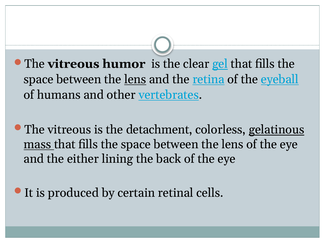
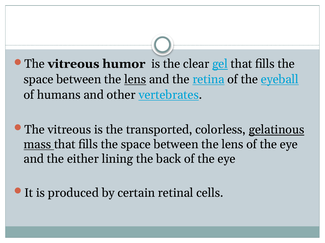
detachment: detachment -> transported
